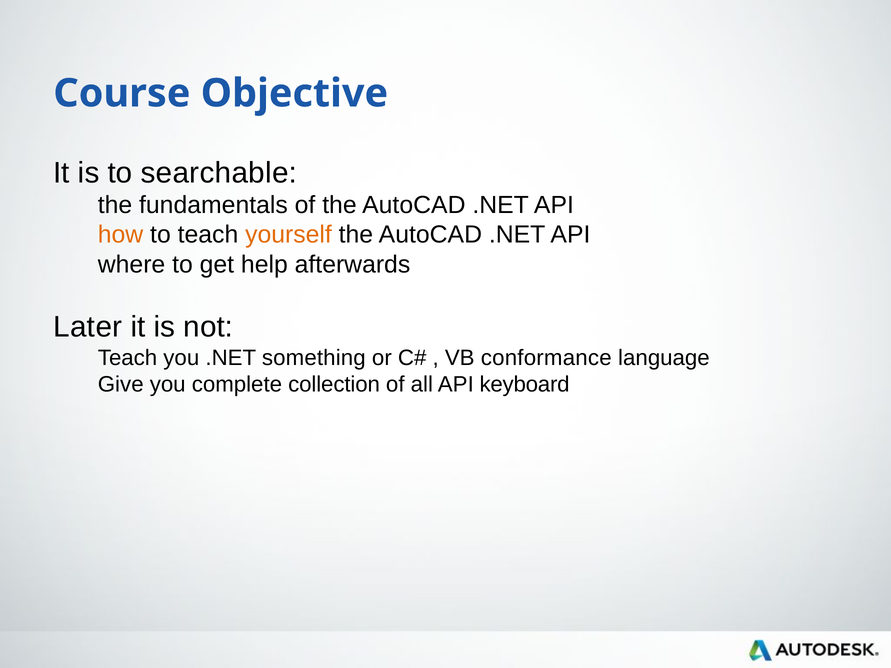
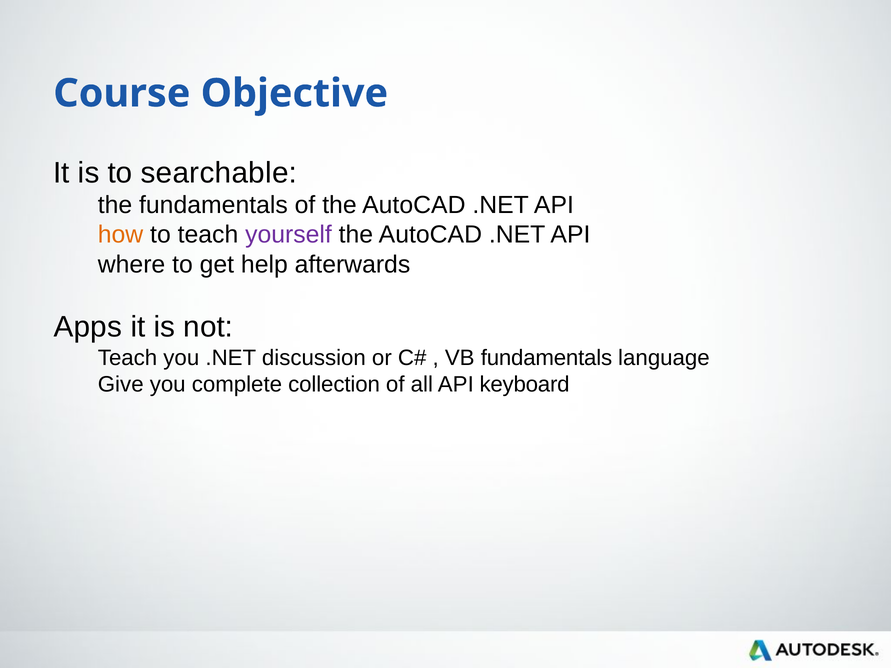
yourself colour: orange -> purple
Later: Later -> Apps
something: something -> discussion
VB conformance: conformance -> fundamentals
